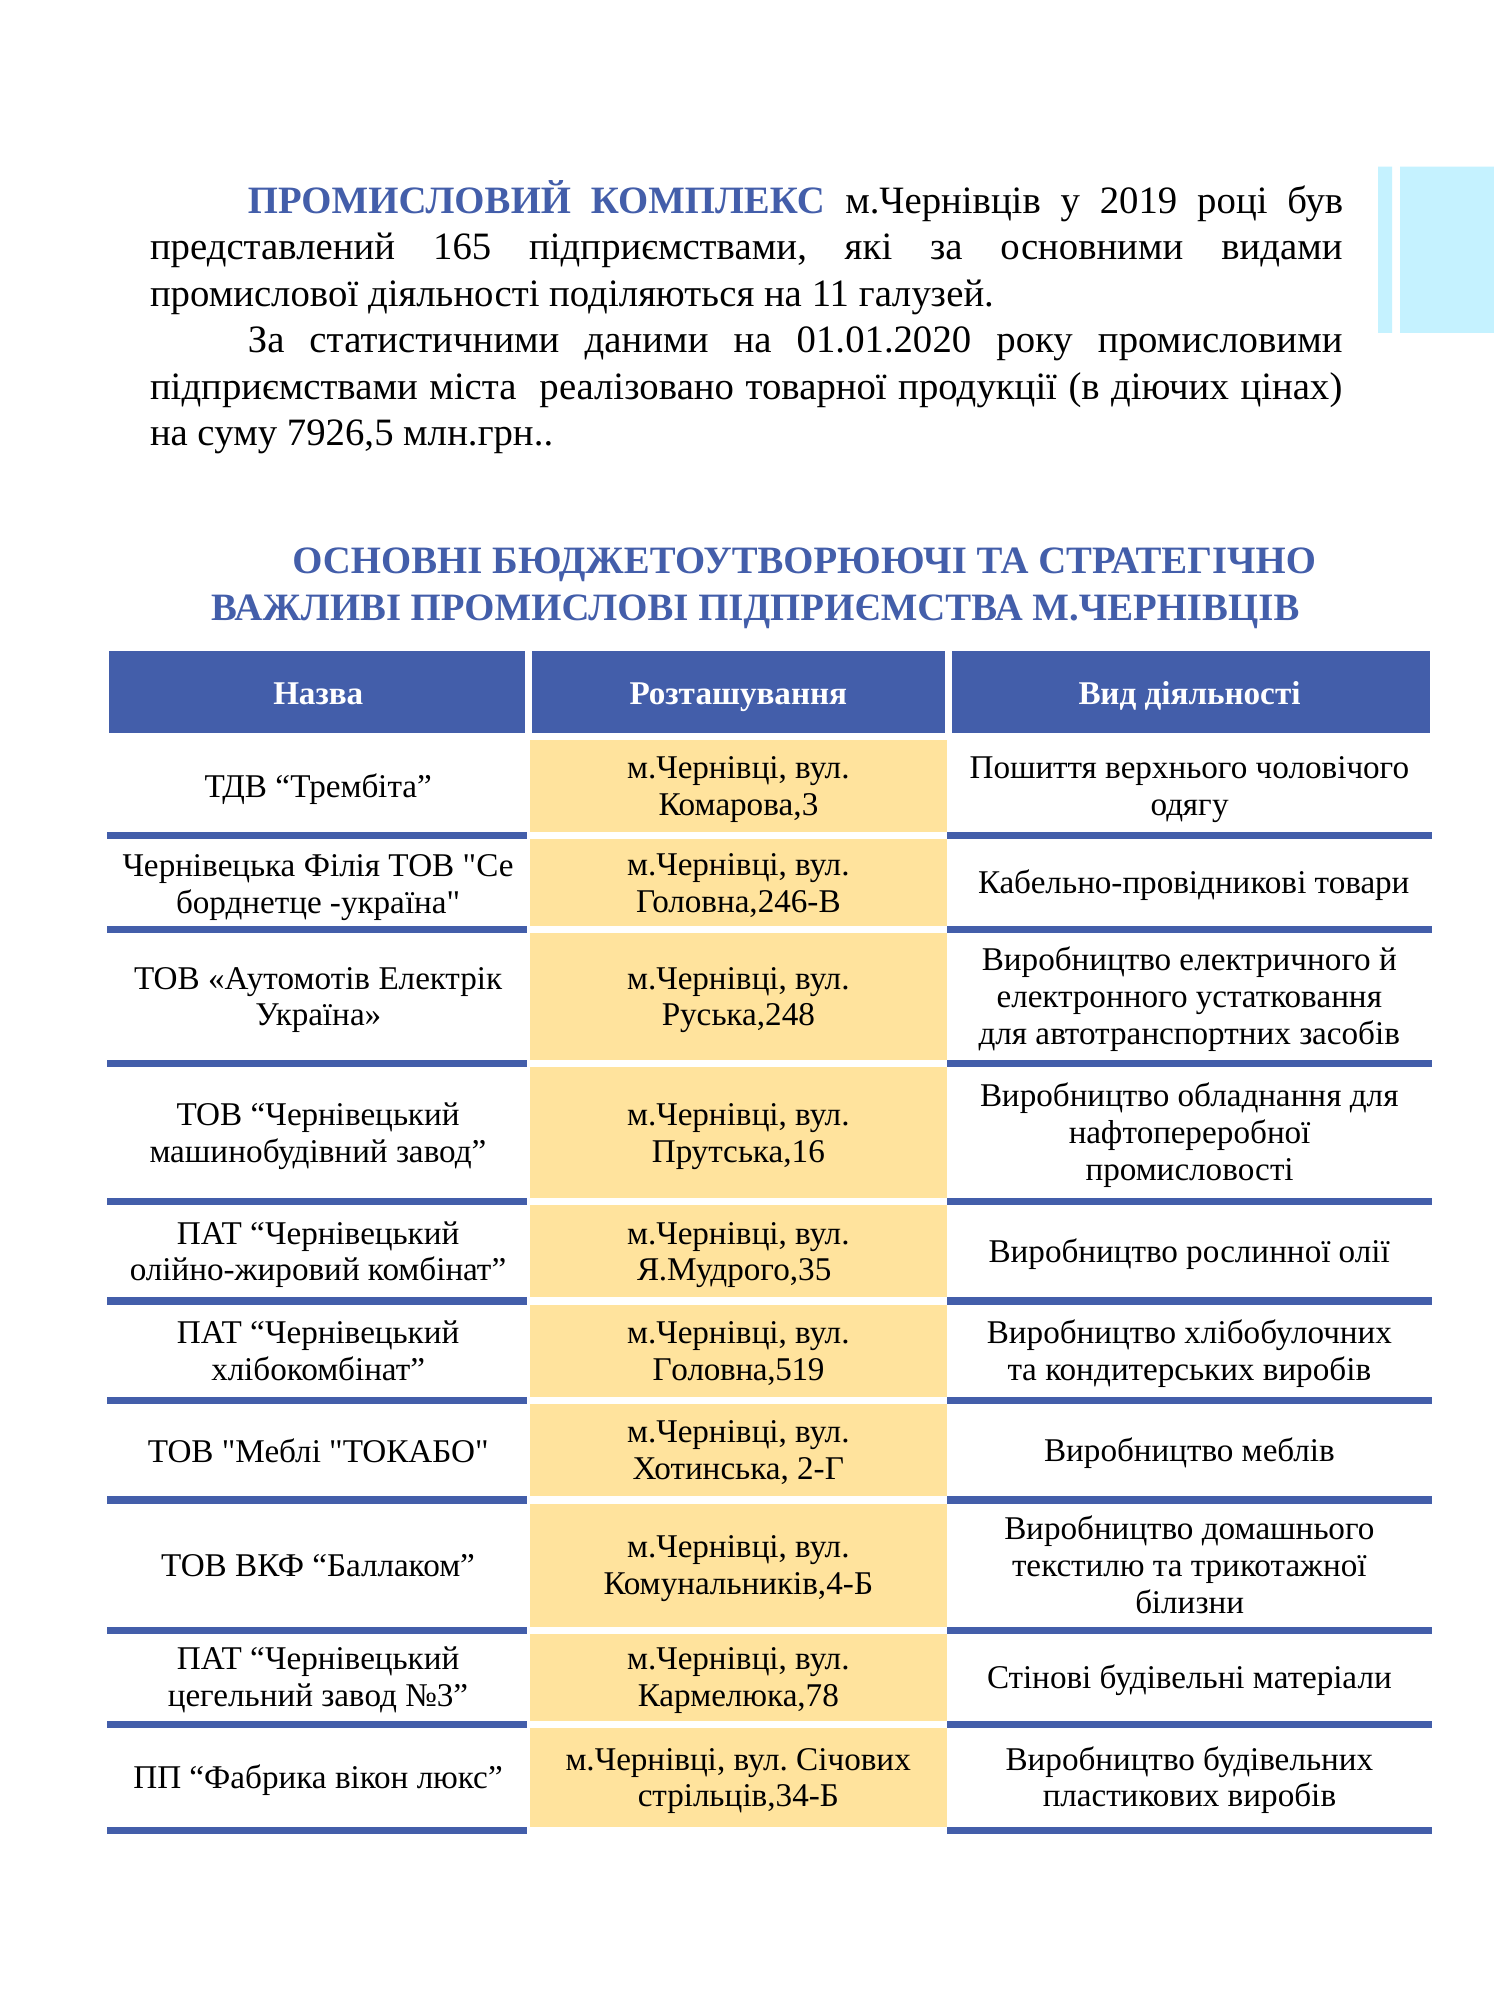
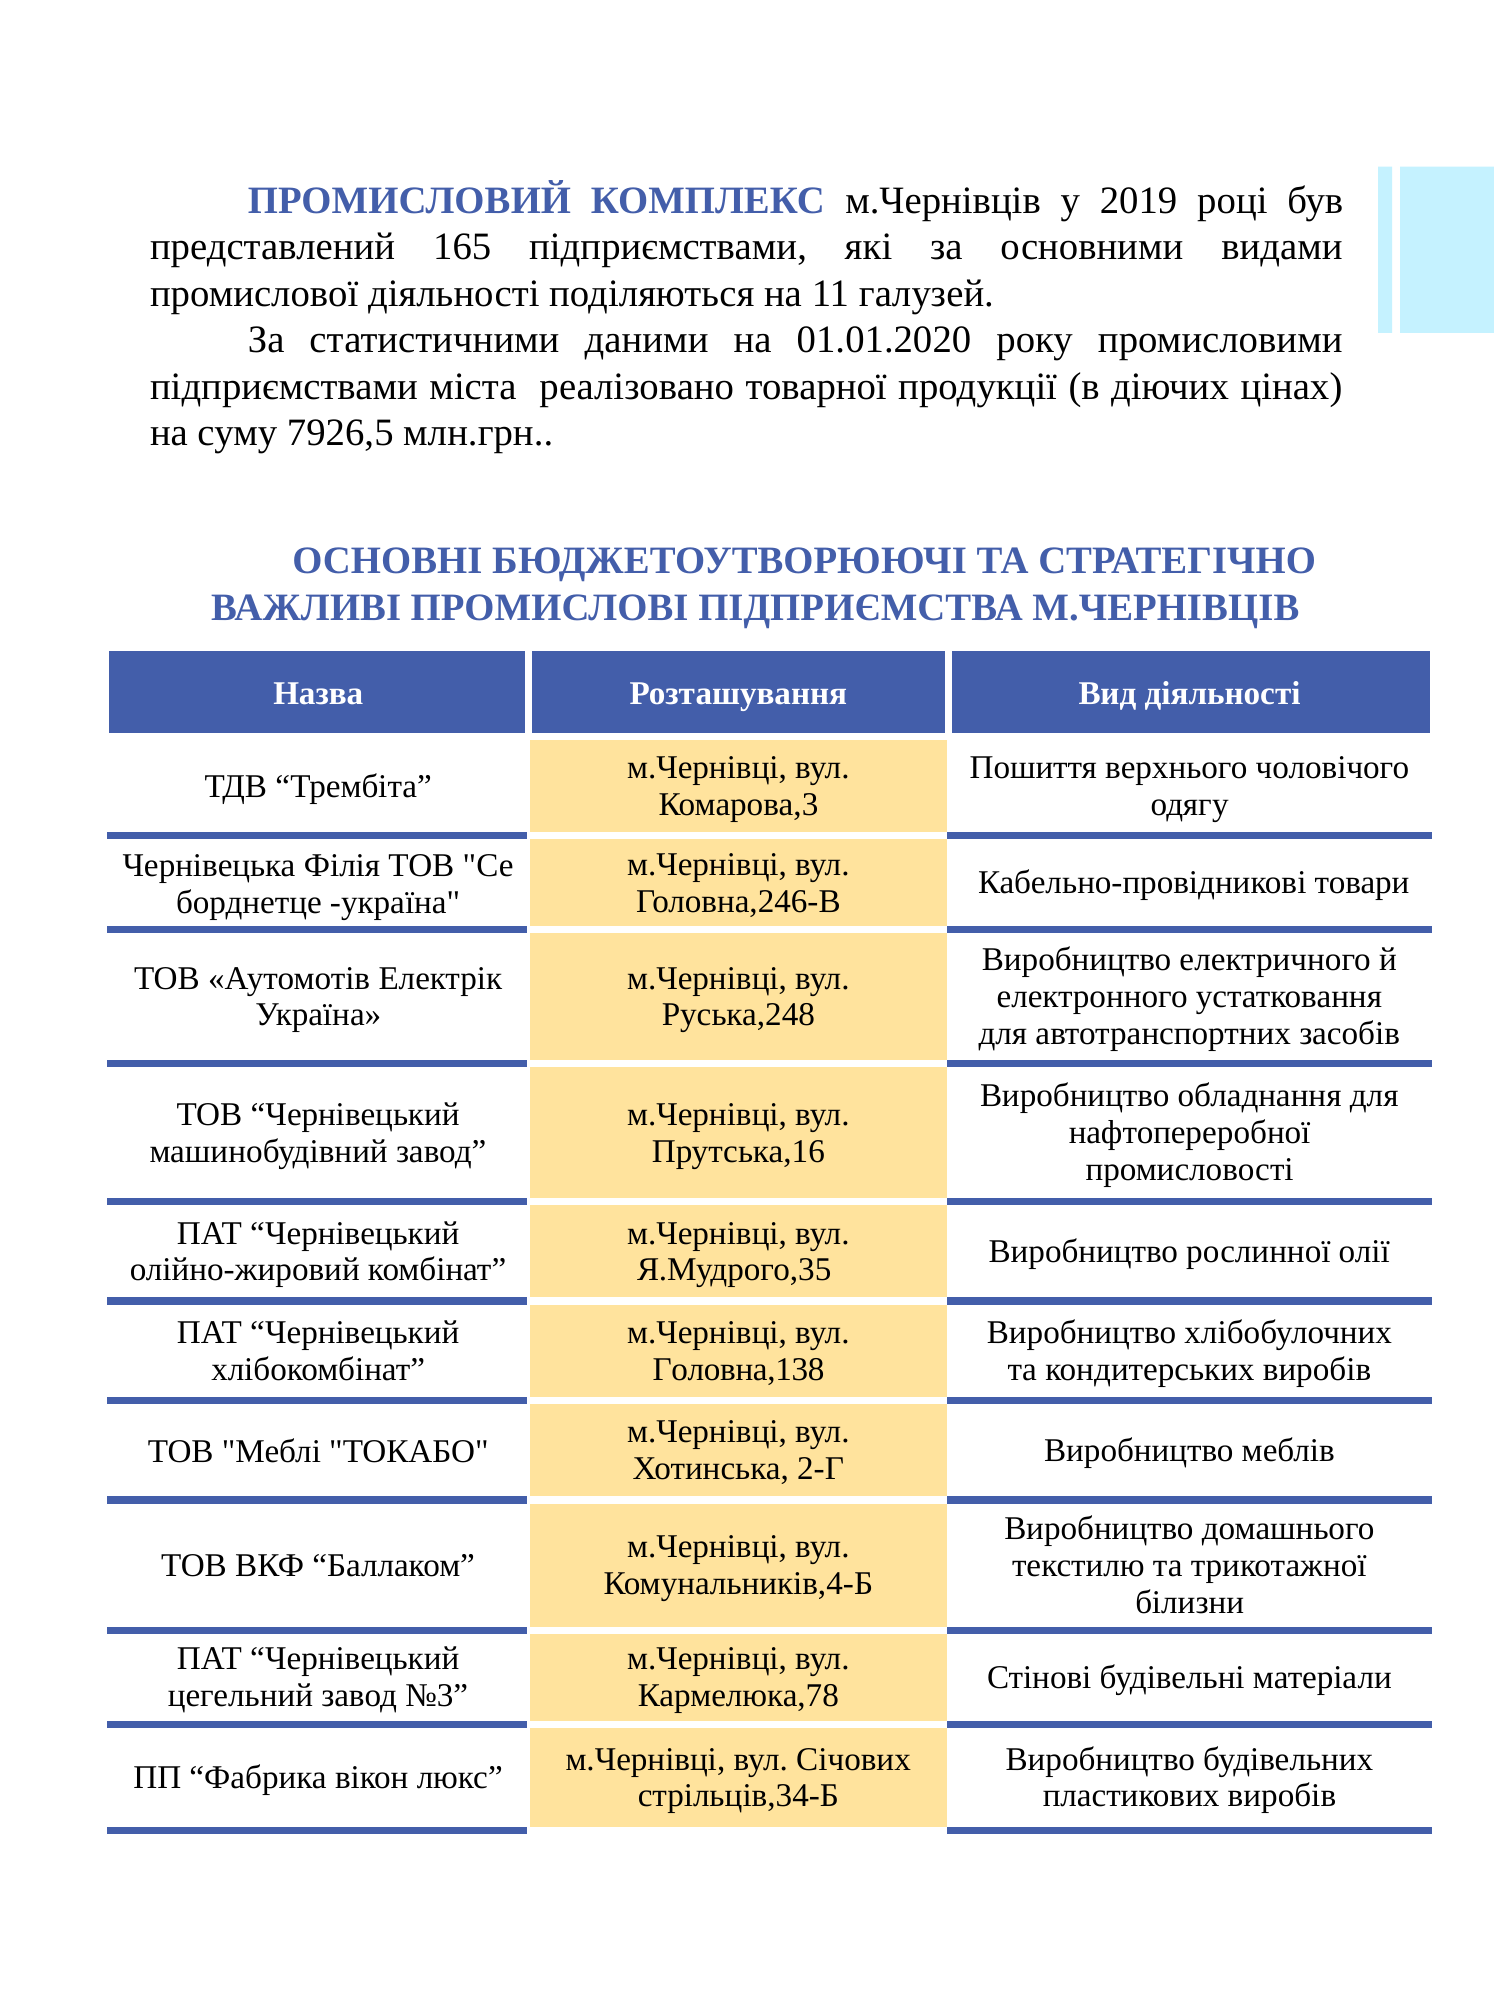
Головна,519: Головна,519 -> Головна,138
